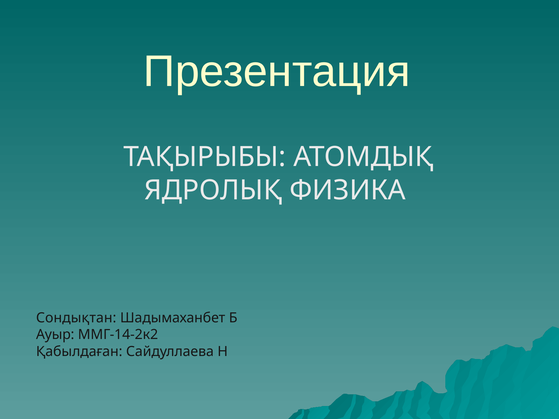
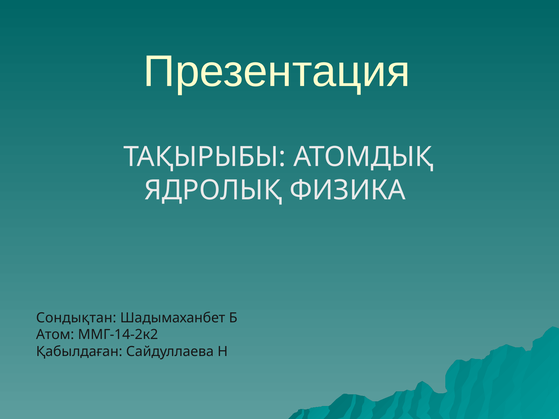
Ауыр: Ауыр -> Атом
